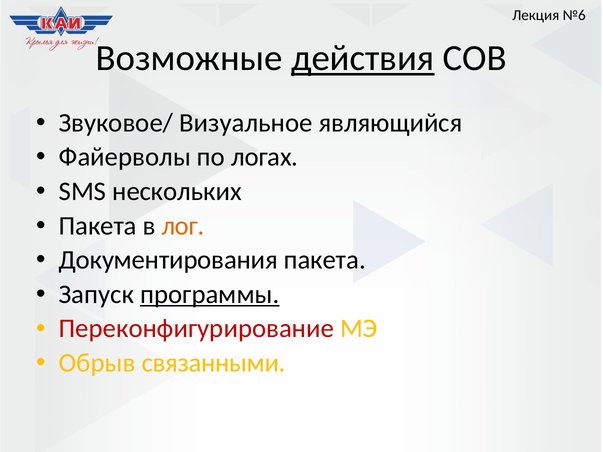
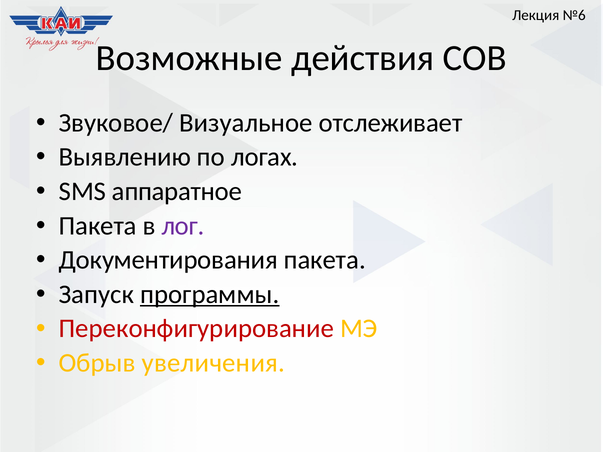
действия underline: present -> none
являющийся: являющийся -> отслеживает
Файерволы: Файерволы -> Выявлению
нескольких: нескольких -> аппаратное
лог colour: orange -> purple
связанными: связанными -> увеличения
